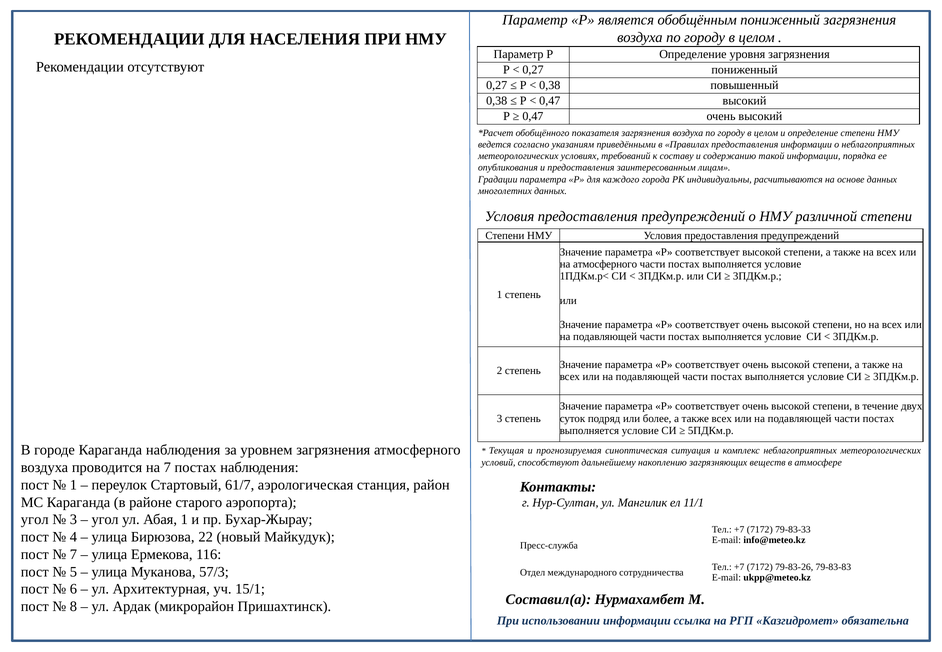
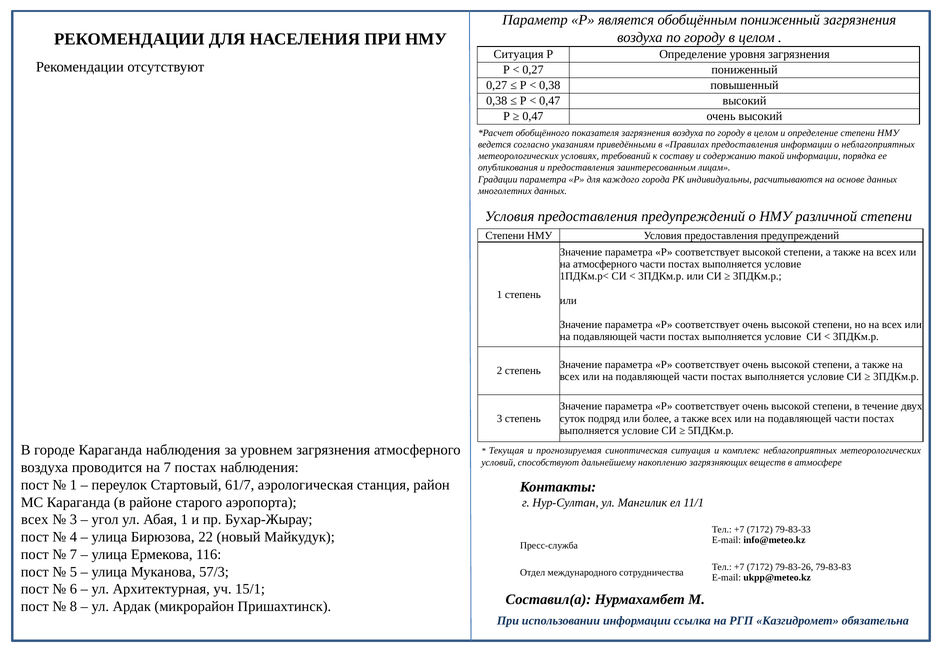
Параметр at (518, 54): Параметр -> Ситуация
угол at (35, 520): угол -> всех
